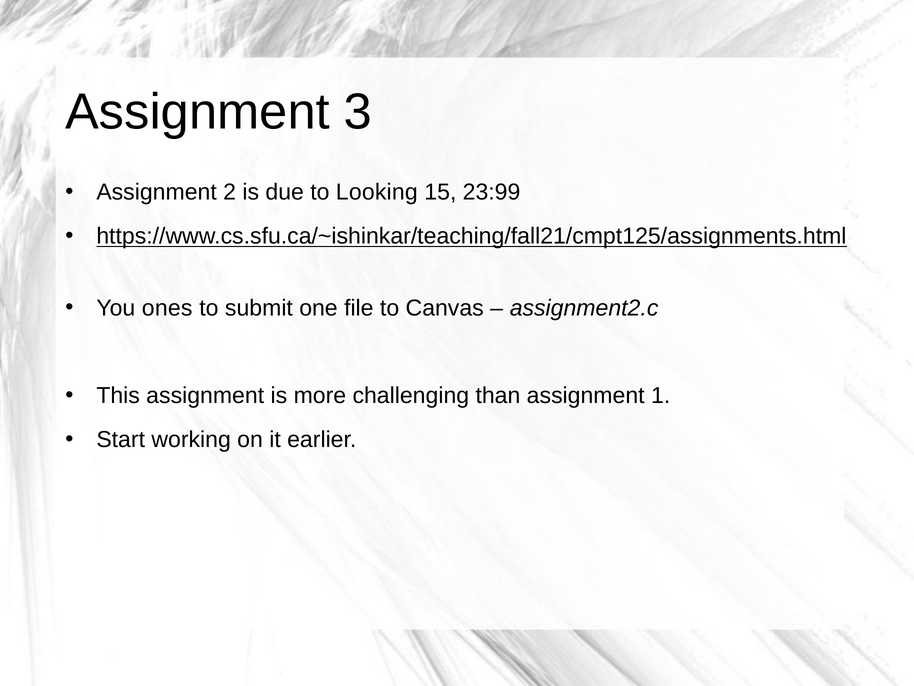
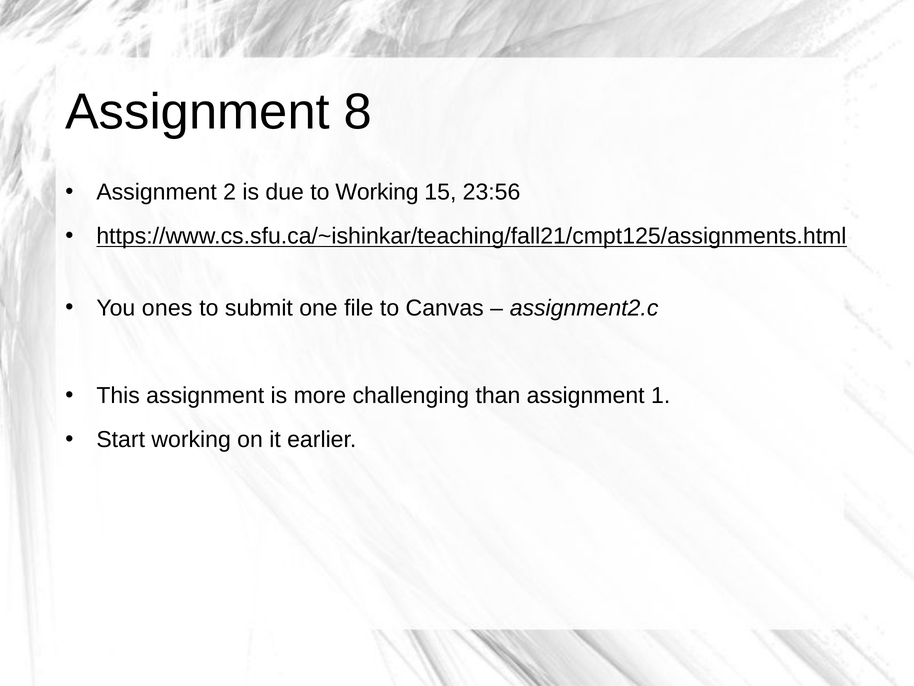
3: 3 -> 8
to Looking: Looking -> Working
23:99: 23:99 -> 23:56
